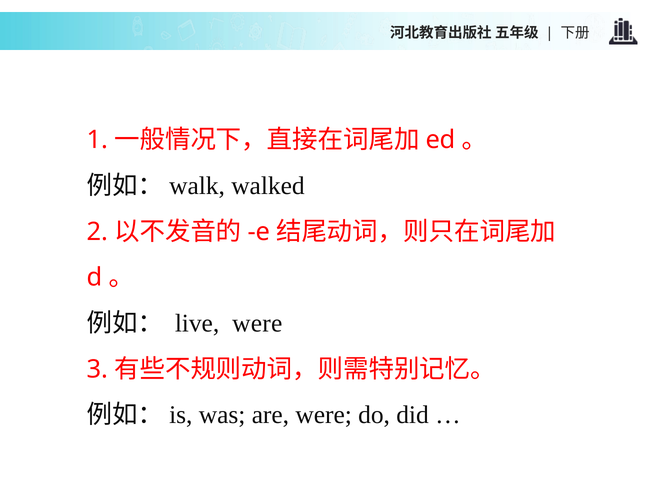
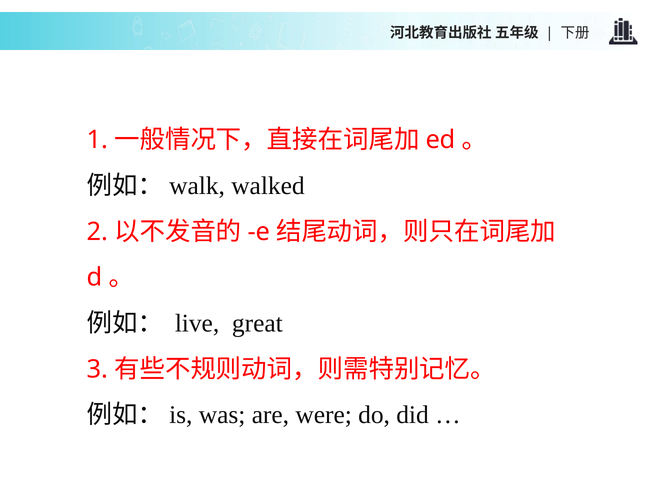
live were: were -> great
